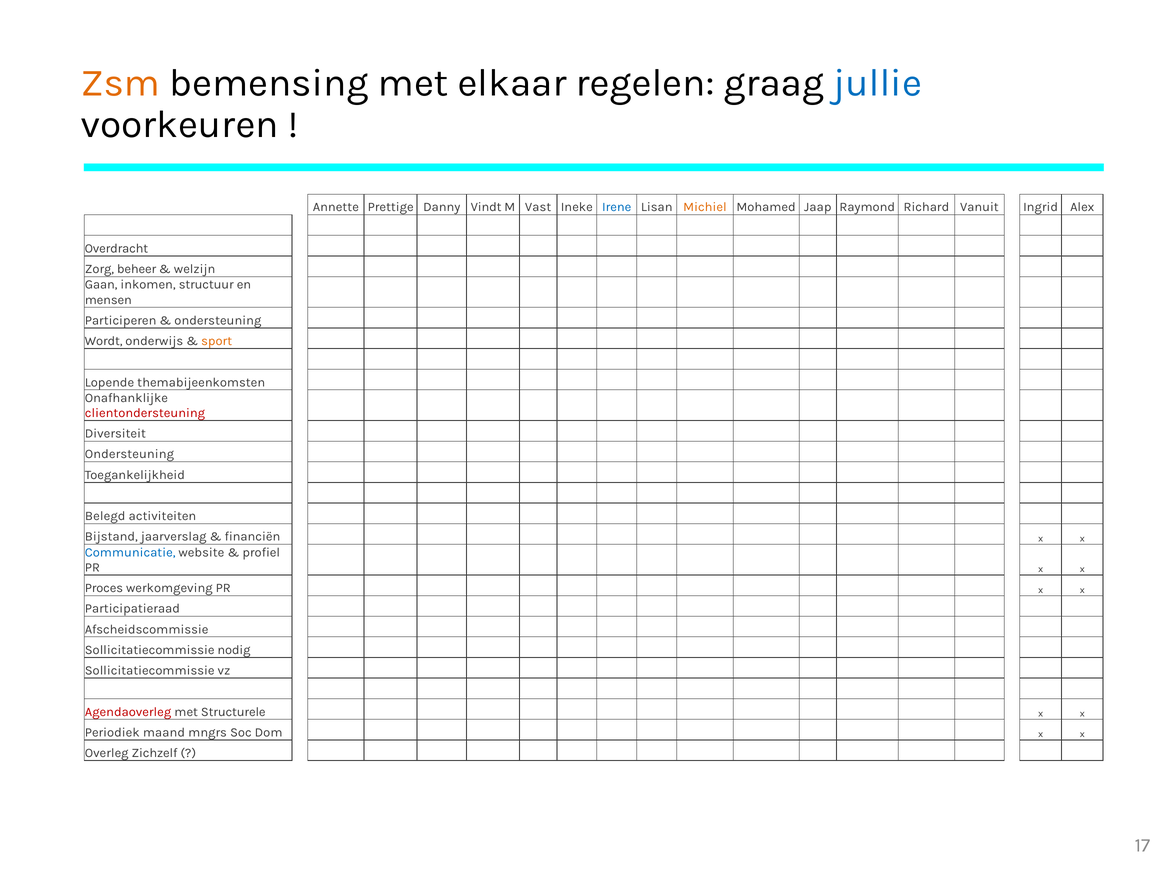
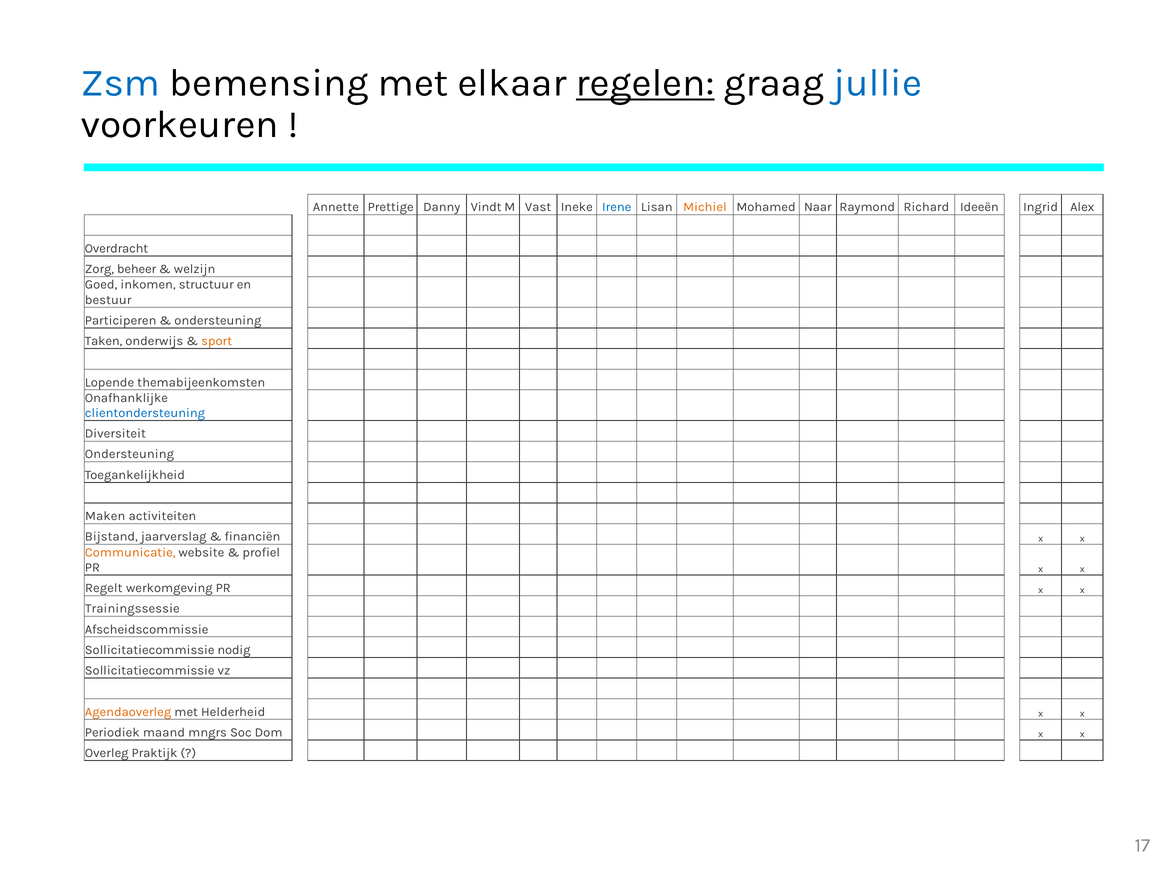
Zsm colour: orange -> blue
regelen underline: none -> present
Jaap: Jaap -> Naar
Vanuit: Vanuit -> Ideeën
Gaan: Gaan -> Goed
mensen: mensen -> bestuur
Wordt: Wordt -> Taken
clientondersteuning colour: red -> blue
Belegd: Belegd -> Maken
Communicatie colour: blue -> orange
Proces: Proces -> Regelt
Participatieraad: Participatieraad -> Trainingssessie
Agendaoverleg colour: red -> orange
Structurele: Structurele -> Helderheid
Zichzelf: Zichzelf -> Praktijk
